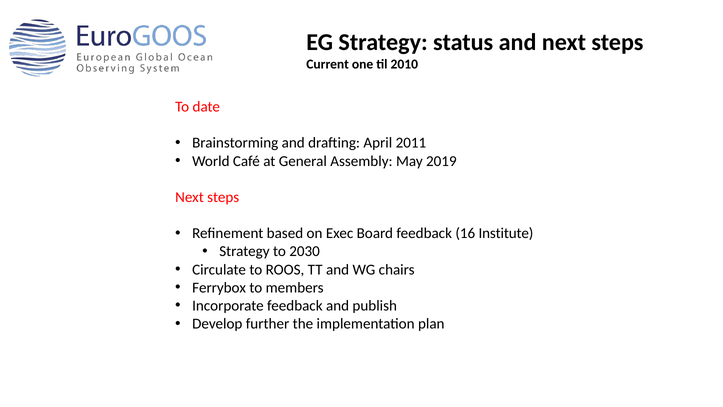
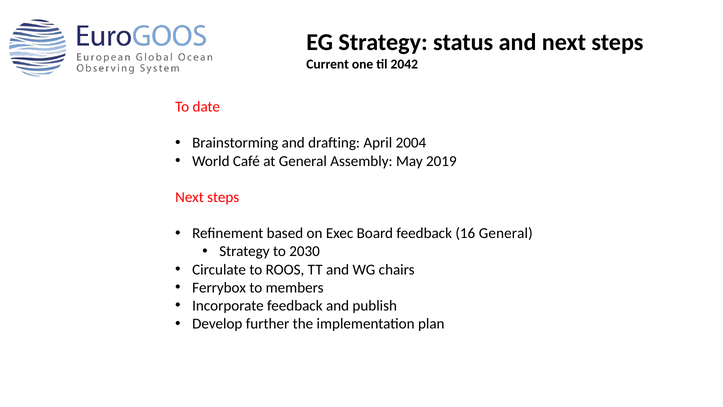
2010: 2010 -> 2042
2011: 2011 -> 2004
16 Institute: Institute -> General
